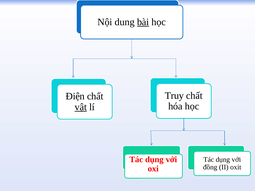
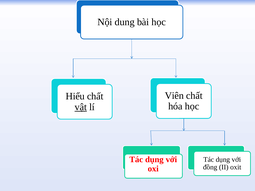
bài underline: present -> none
Truy: Truy -> Viên
Điện: Điện -> Hiểu
